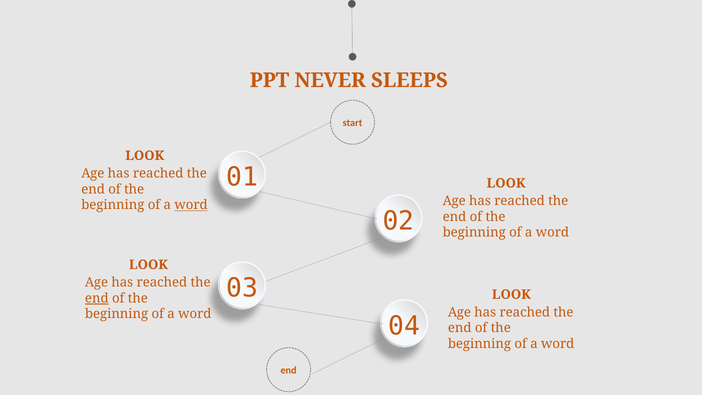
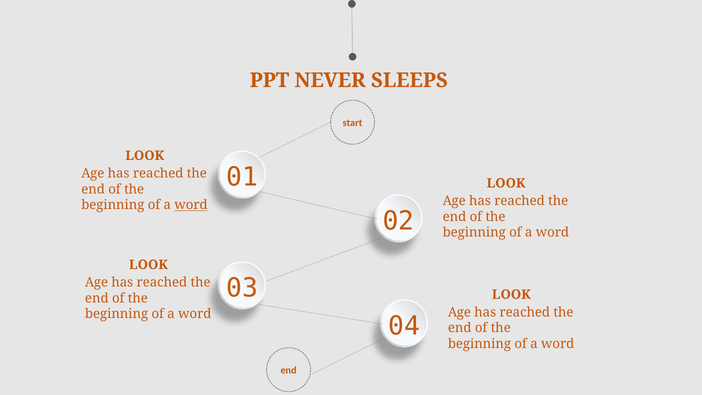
end at (97, 298) underline: present -> none
